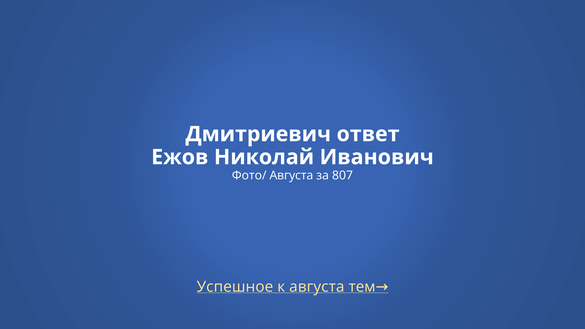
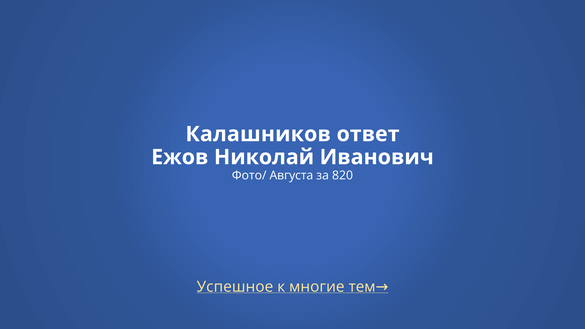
Дмитриевич: Дмитриевич -> Калашников
807: 807 -> 820
к августа: августа -> многие
